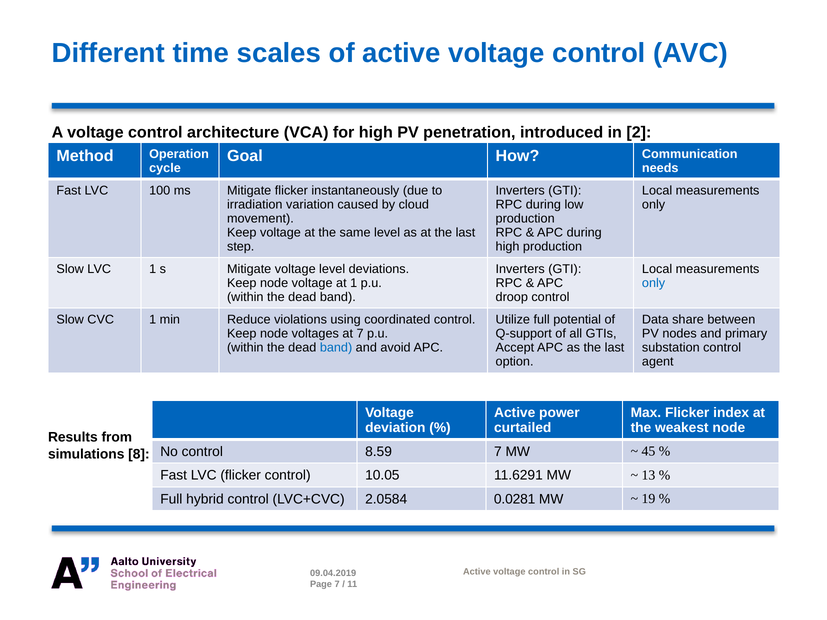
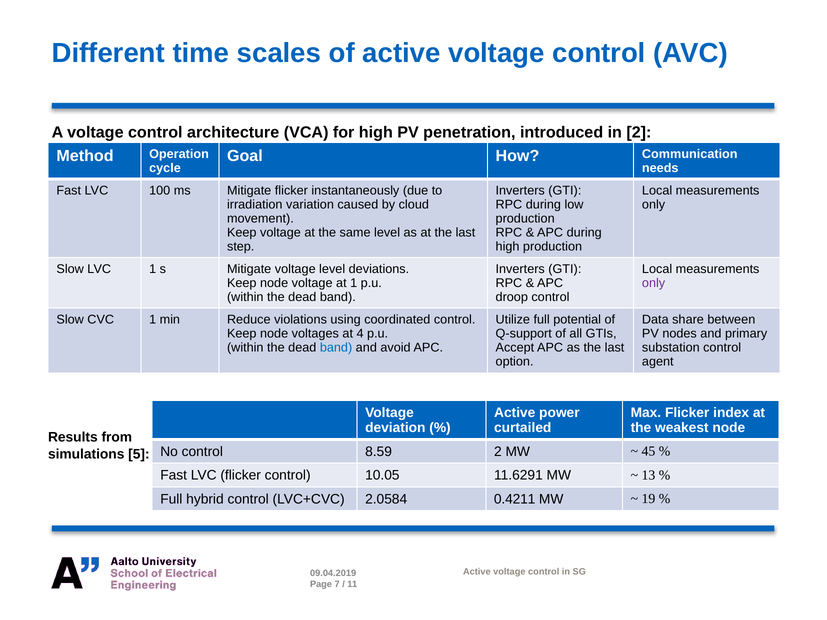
only at (654, 283) colour: blue -> purple
at 7: 7 -> 4
8.59 7: 7 -> 2
8: 8 -> 5
0.0281: 0.0281 -> 0.4211
